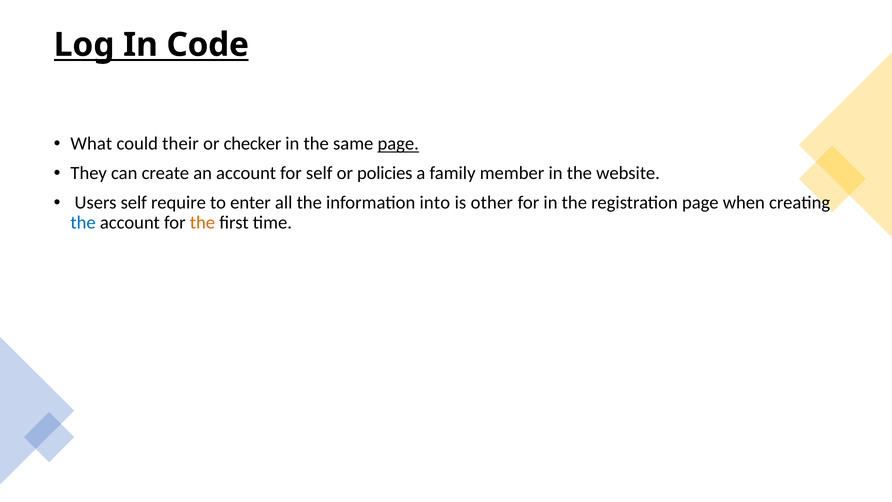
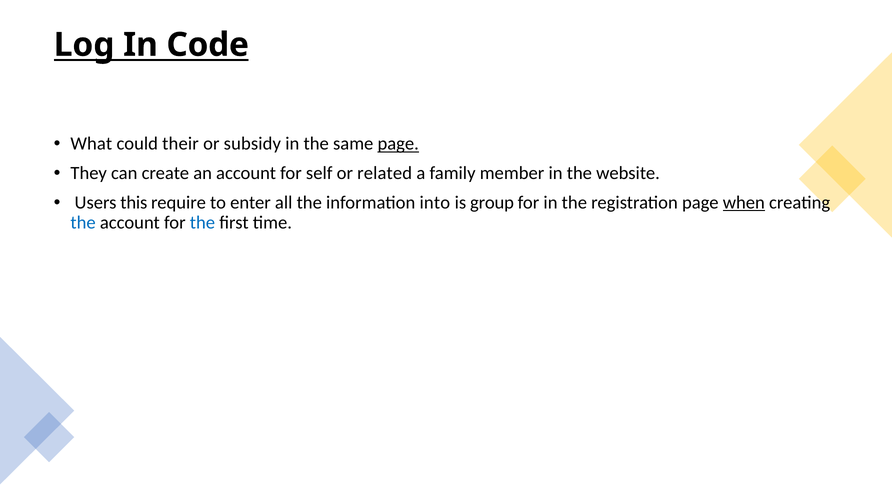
checker: checker -> subsidy
policies: policies -> related
Users self: self -> this
other: other -> group
when underline: none -> present
the at (202, 223) colour: orange -> blue
